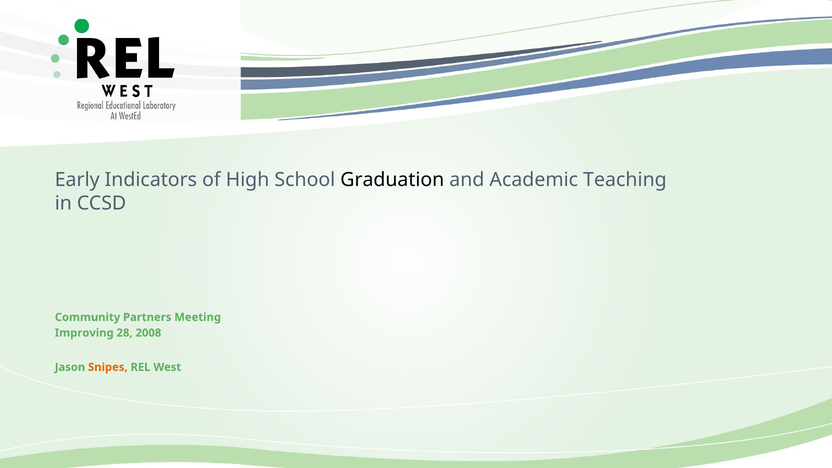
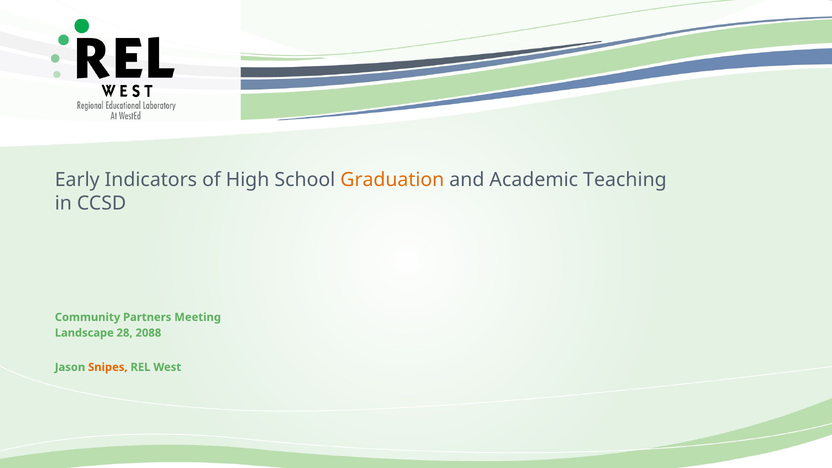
Graduation colour: black -> orange
Improving: Improving -> Landscape
2008: 2008 -> 2088
